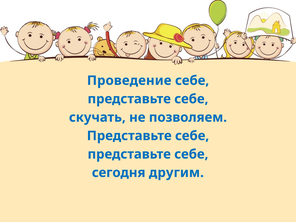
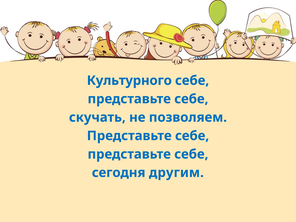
Проведение: Проведение -> Культурного
